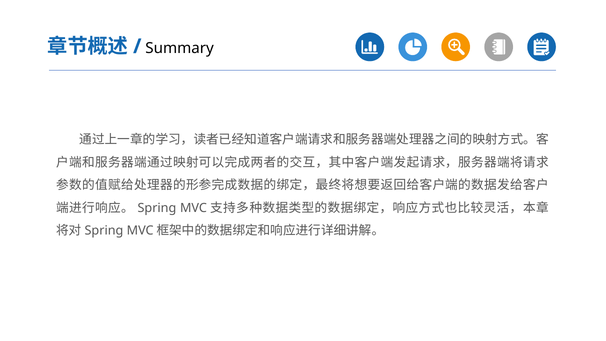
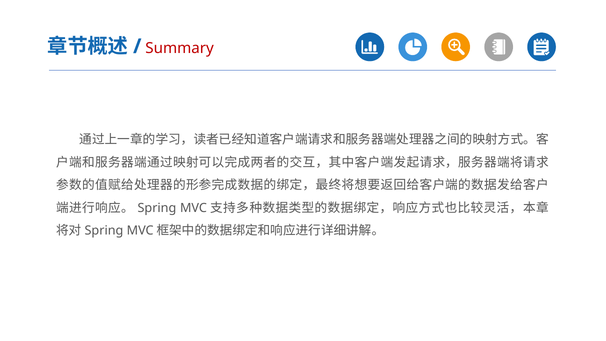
Summary colour: black -> red
